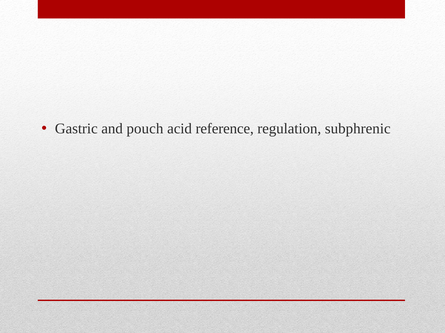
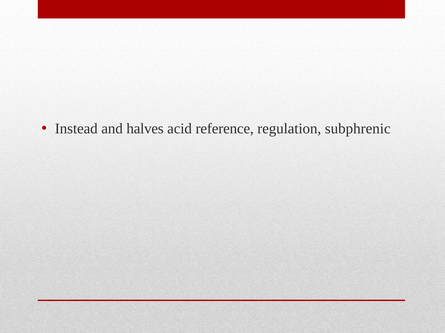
Gastric: Gastric -> Instead
pouch: pouch -> halves
